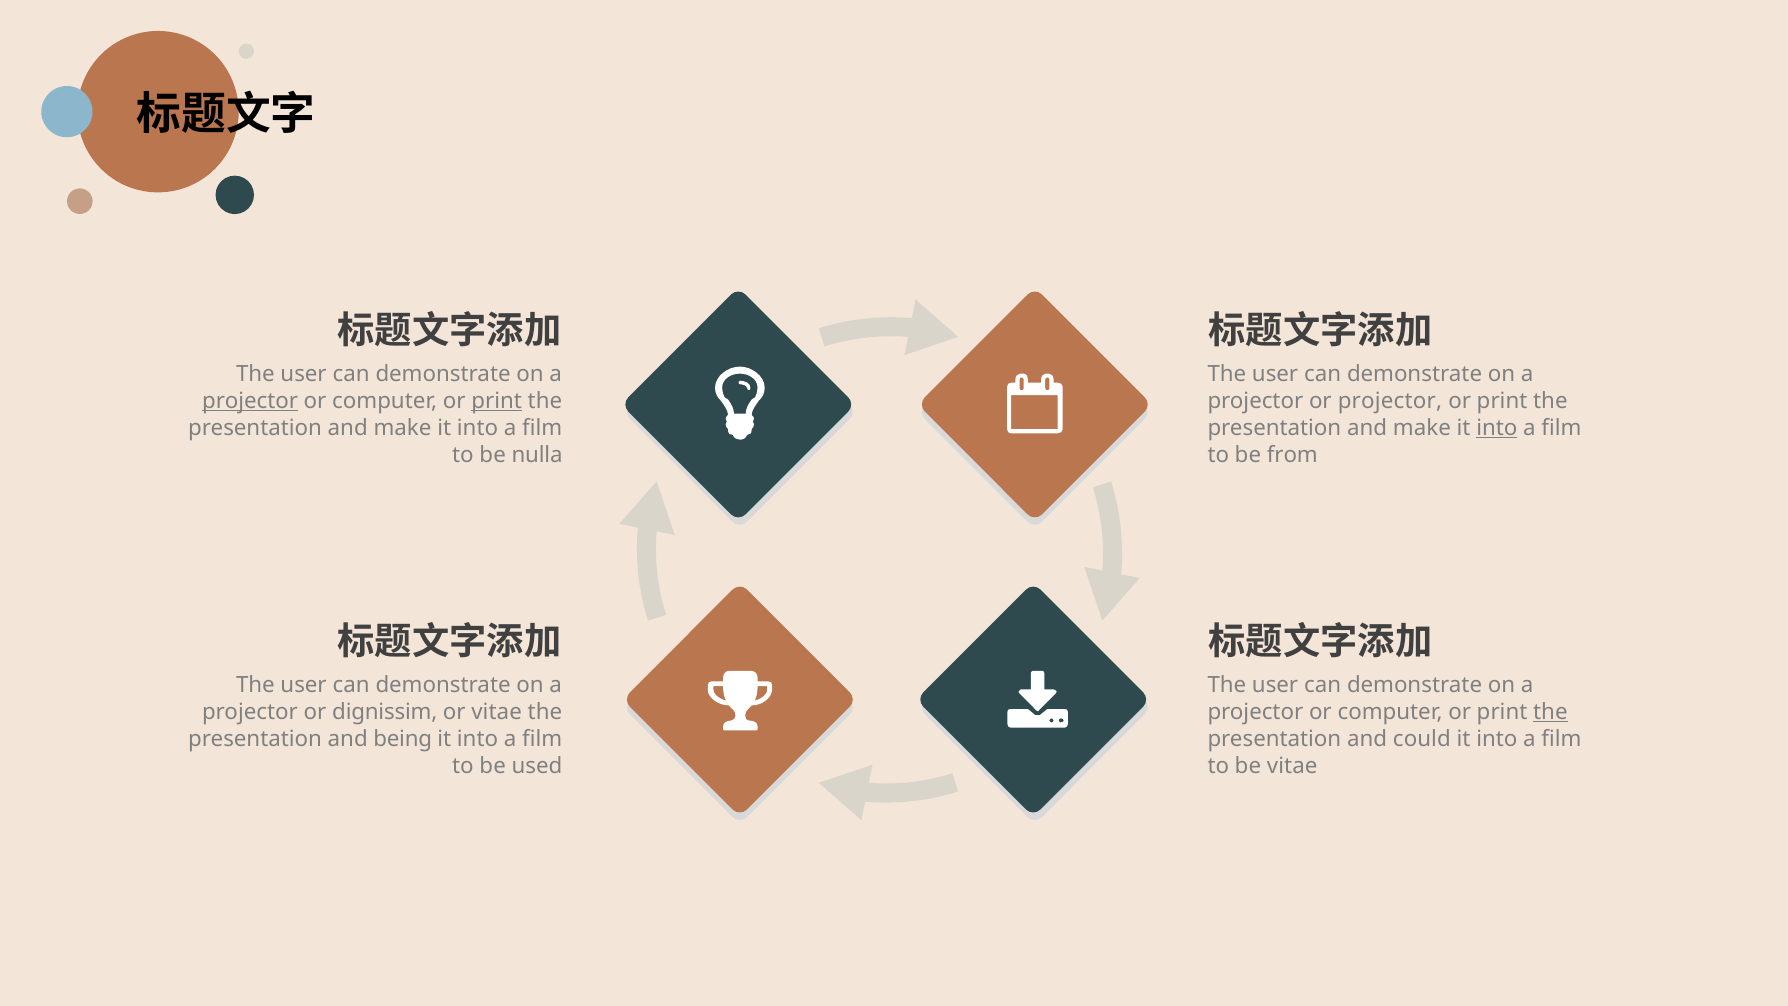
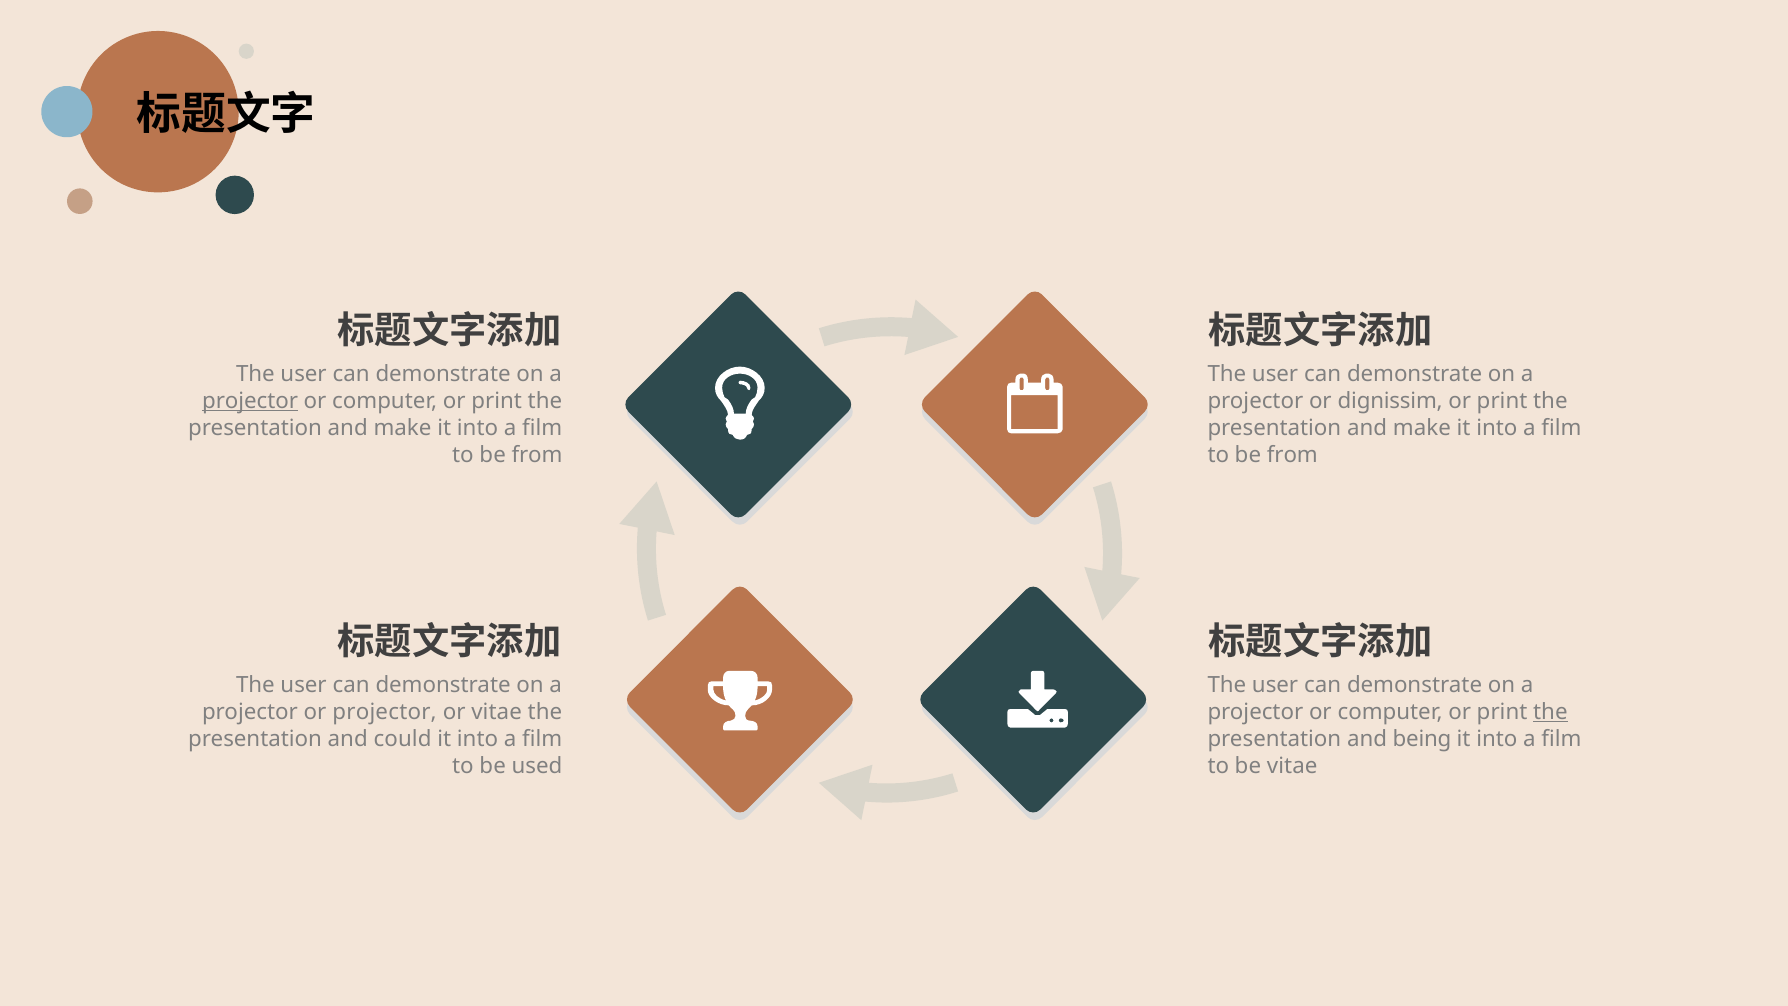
print at (497, 401) underline: present -> none
or projector: projector -> dignissim
into at (1497, 428) underline: present -> none
nulla at (537, 455): nulla -> from
or dignissim: dignissim -> projector
being: being -> could
could: could -> being
